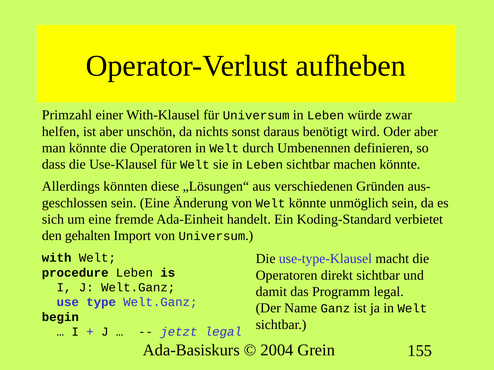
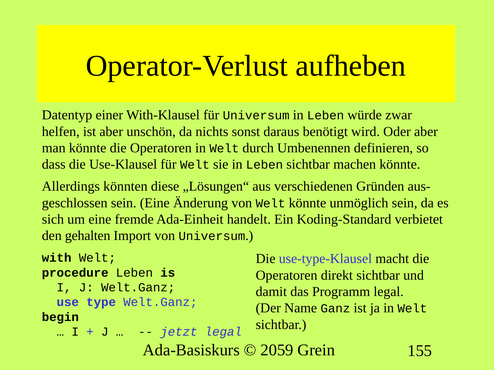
Primzahl: Primzahl -> Datentyp
2004: 2004 -> 2059
